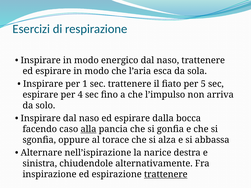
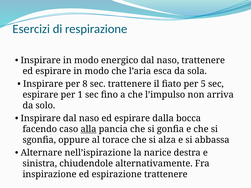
1: 1 -> 8
4: 4 -> 1
trattenere at (166, 175) underline: present -> none
